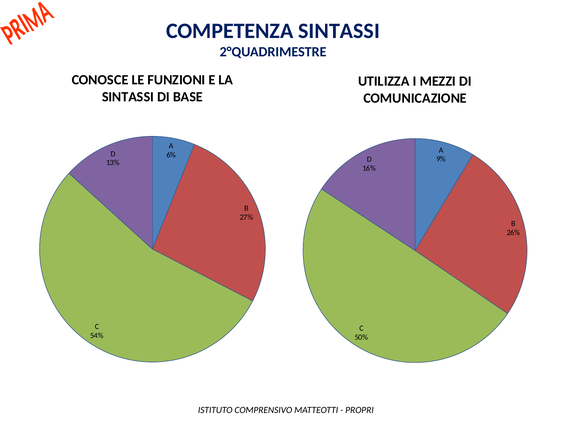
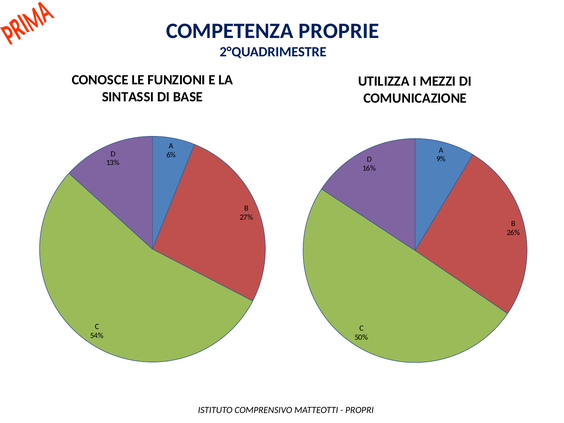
COMPETENZA SINTASSI: SINTASSI -> PROPRIE
